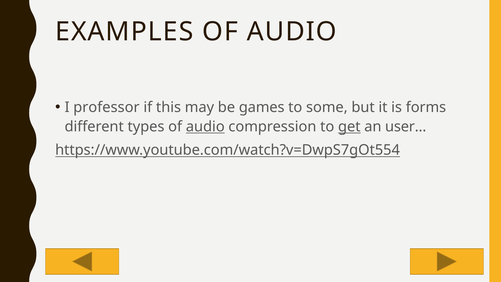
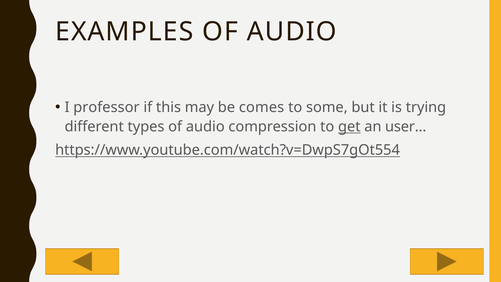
games: games -> comes
forms: forms -> trying
audio at (205, 127) underline: present -> none
